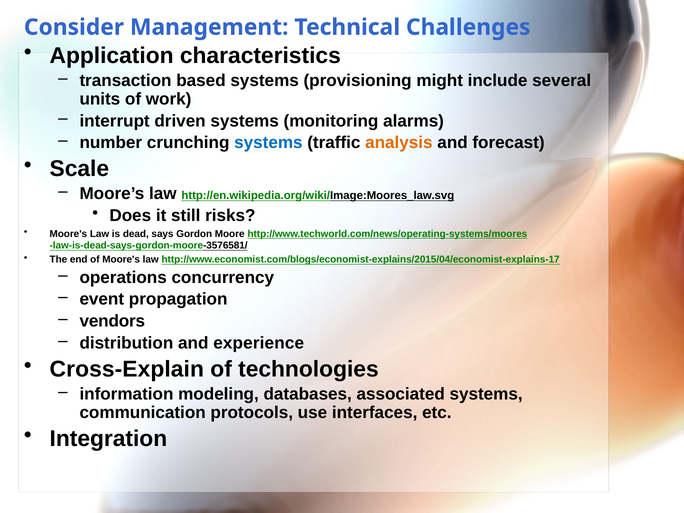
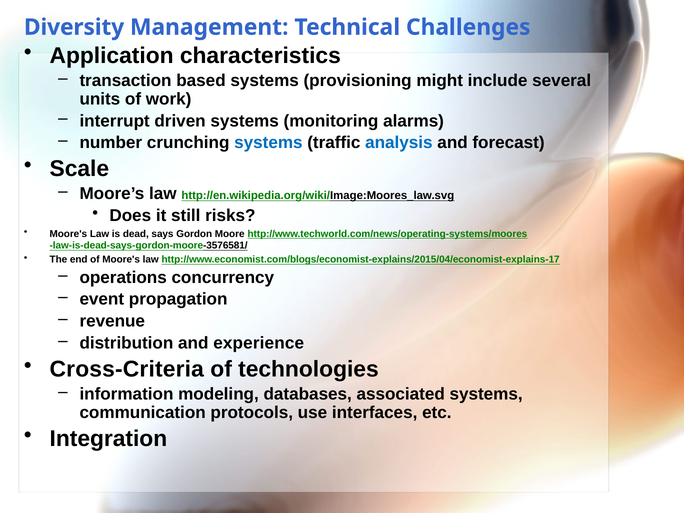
Consider: Consider -> Diversity
analysis colour: orange -> blue
vendors: vendors -> revenue
Cross-Explain: Cross-Explain -> Cross-Criteria
